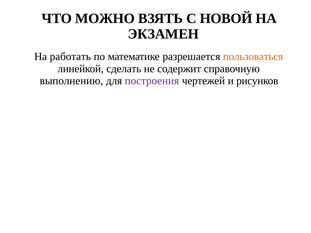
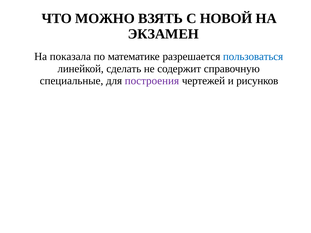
работать: работать -> показала
пользоваться colour: orange -> blue
выполнению: выполнению -> специальные
